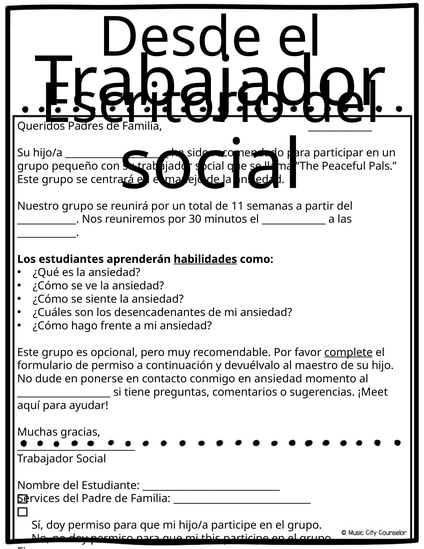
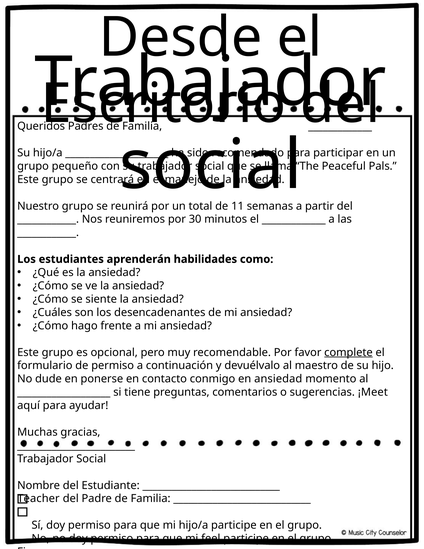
habilidades underline: present -> none
Services: Services -> Teacher
this: this -> feel
